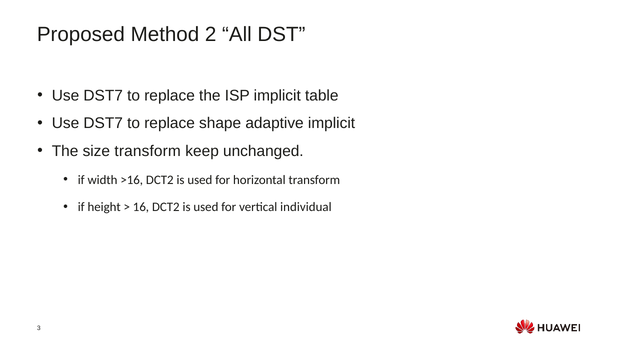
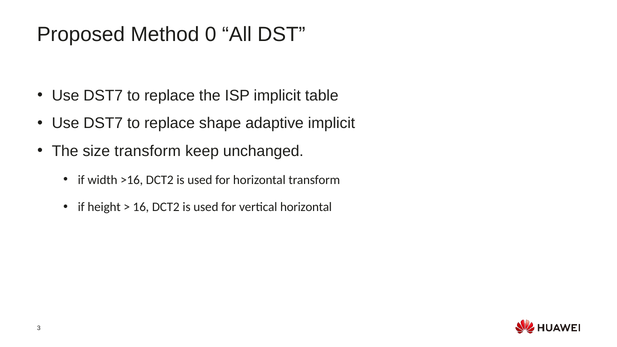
2: 2 -> 0
vertical individual: individual -> horizontal
